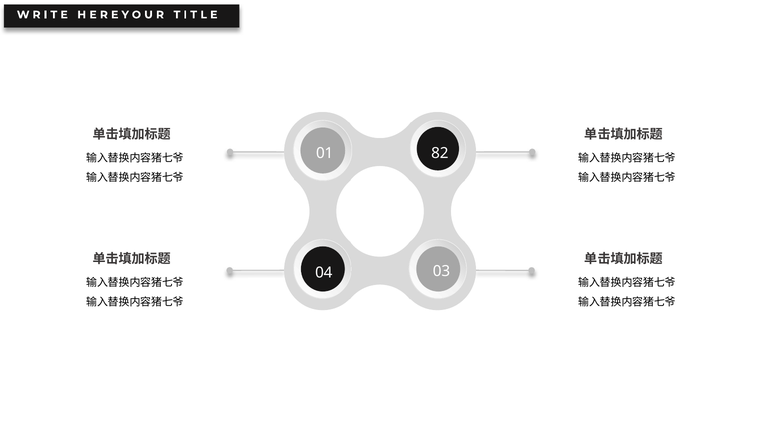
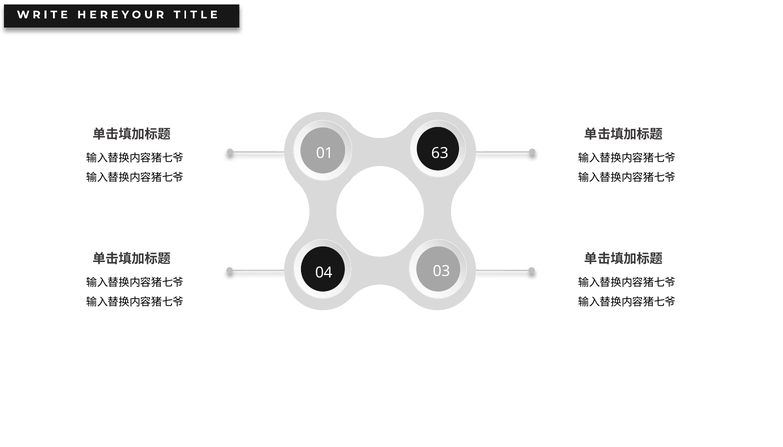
82: 82 -> 63
